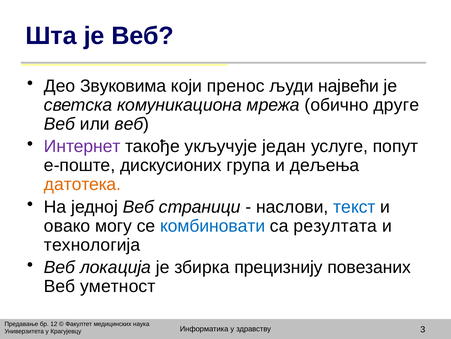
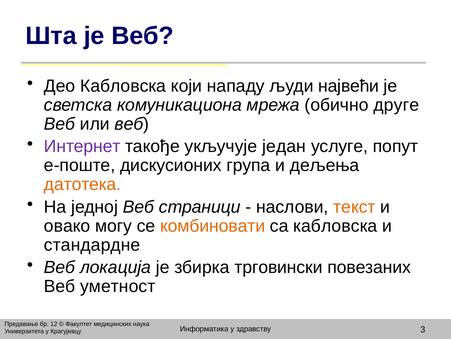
Део Звуковима: Звуковима -> Кабловска
пренос: пренос -> нападу
текст colour: blue -> orange
комбиновати colour: blue -> orange
са резултата: резултата -> кабловска
технологија: технологија -> стандардне
прецизнију: прецизнију -> трговински
